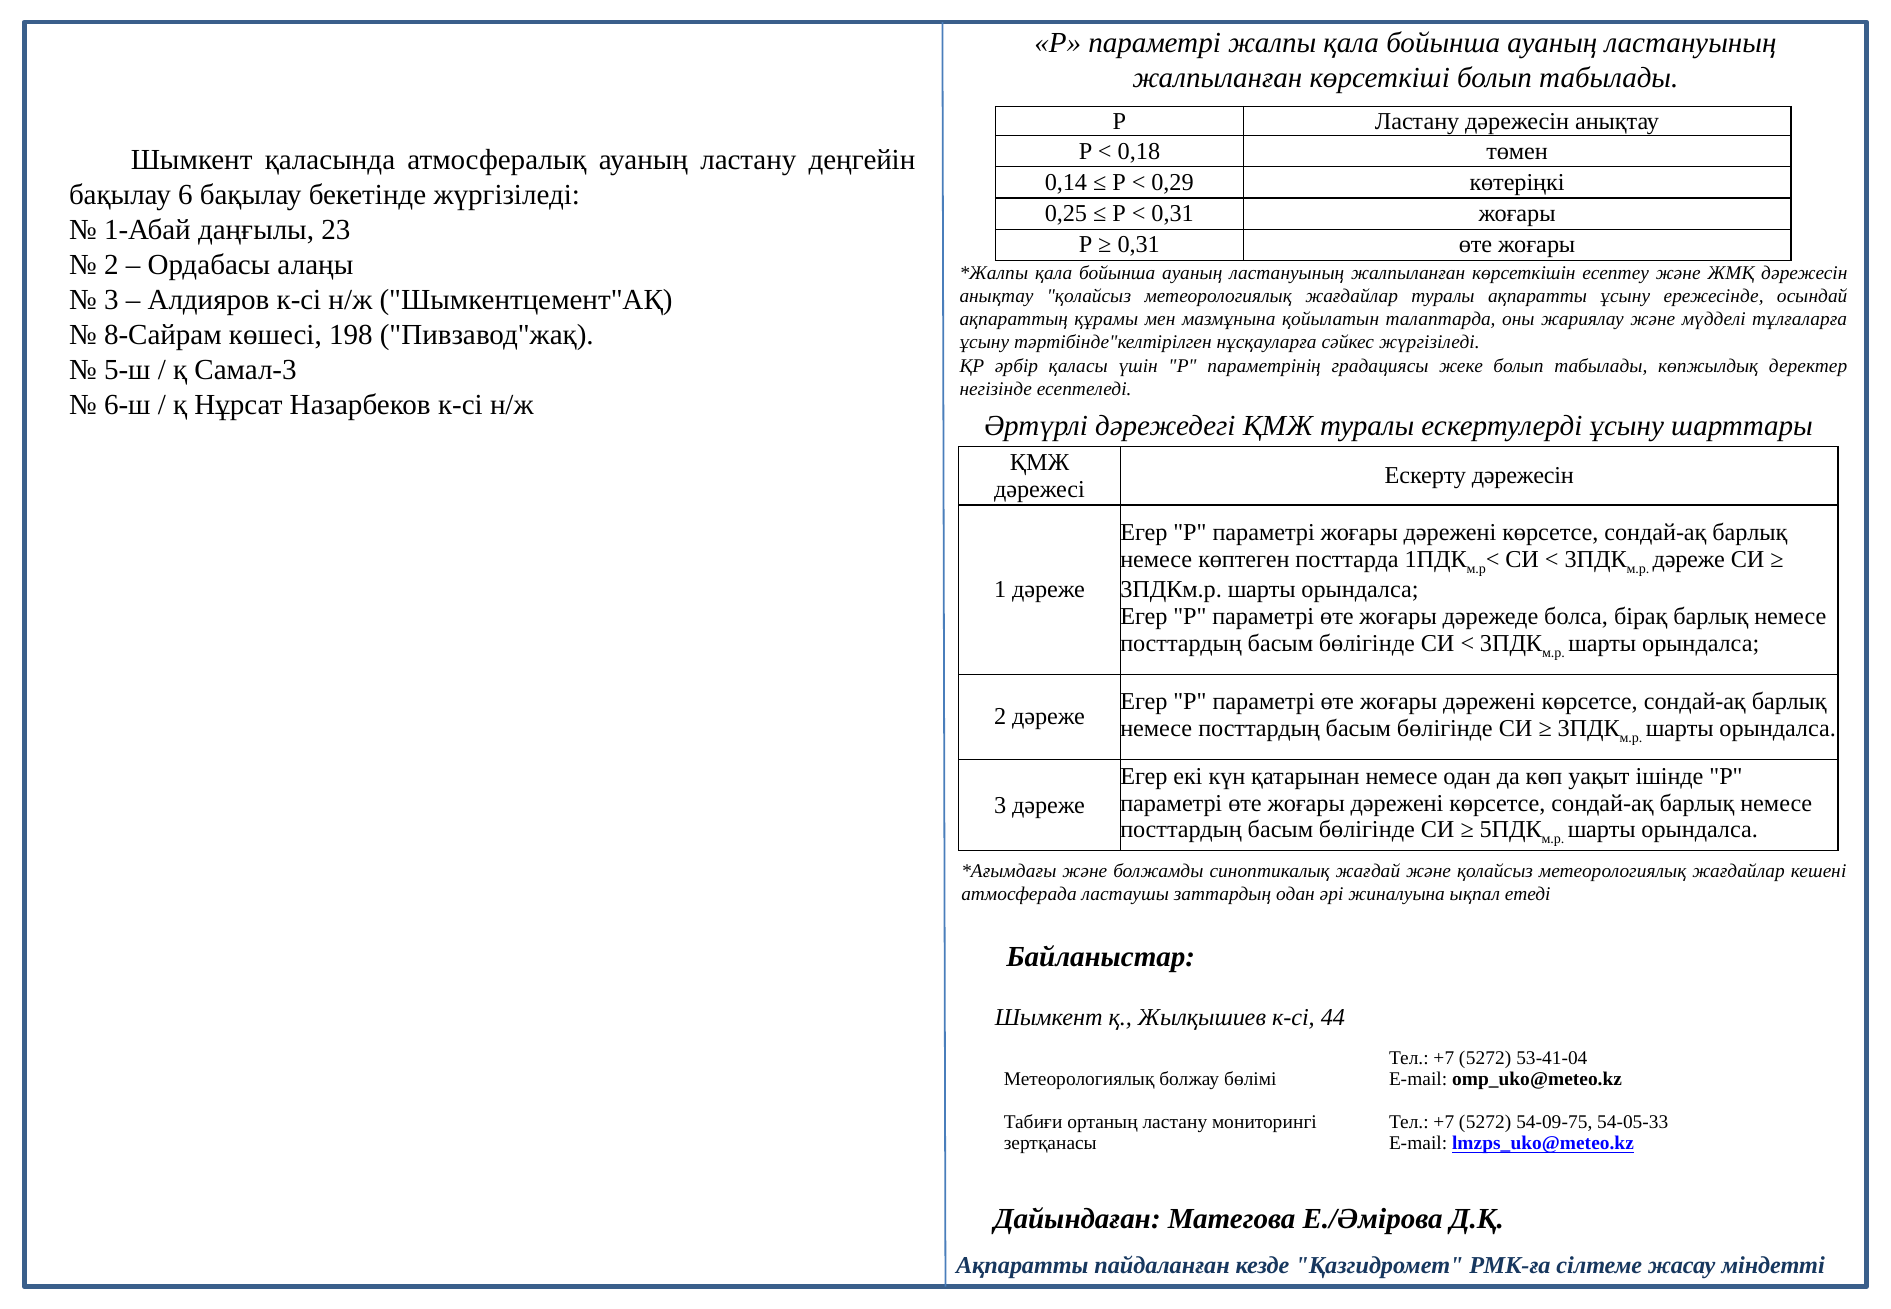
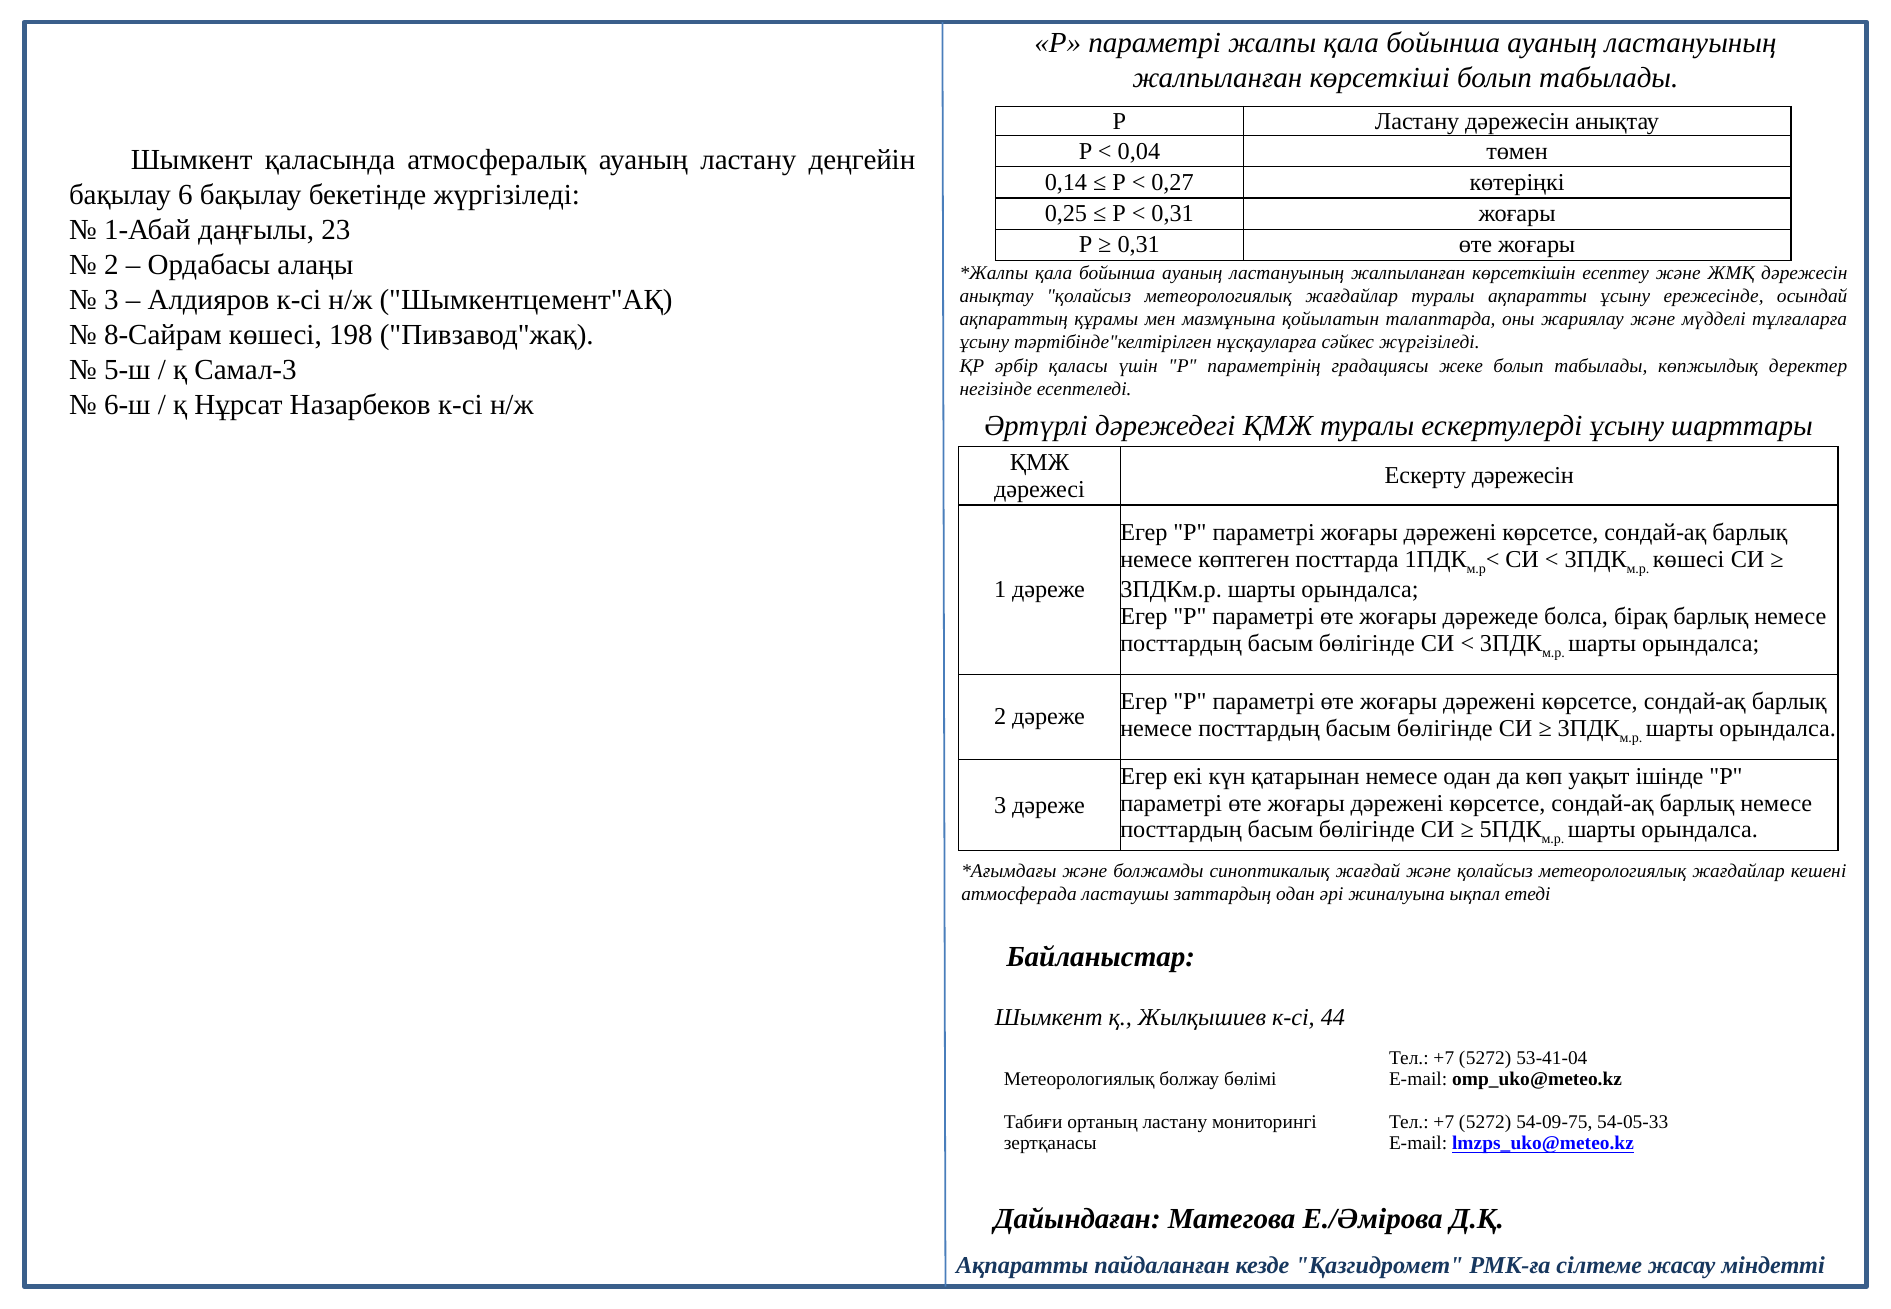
0,18: 0,18 -> 0,04
0,29: 0,29 -> 0,27
дәреже at (1689, 559): дәреже -> көшесі
